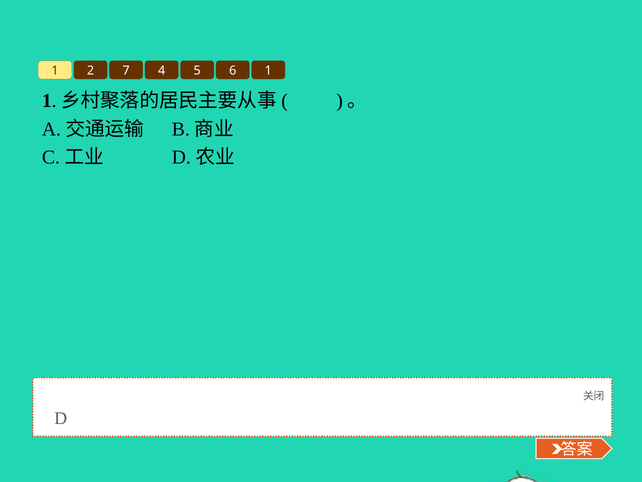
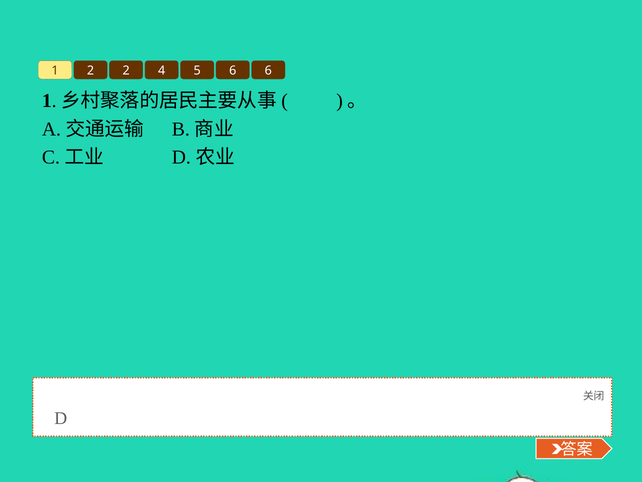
2 7: 7 -> 2
6 1: 1 -> 6
